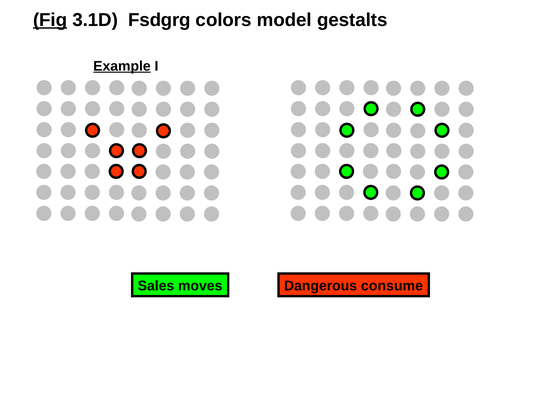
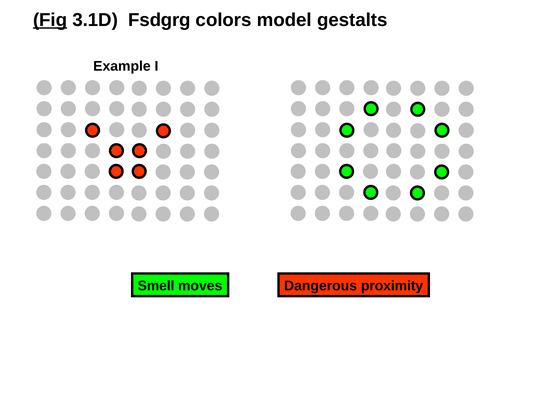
Example underline: present -> none
Sales: Sales -> Smell
consume: consume -> proximity
